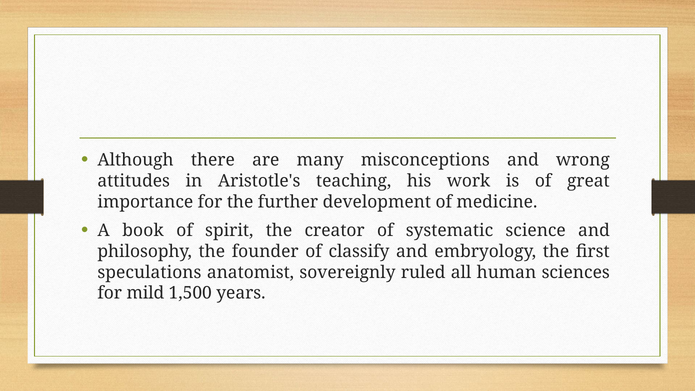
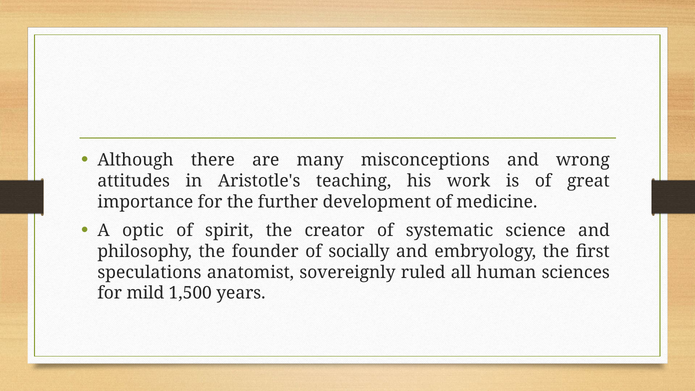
book: book -> optic
classify: classify -> socially
